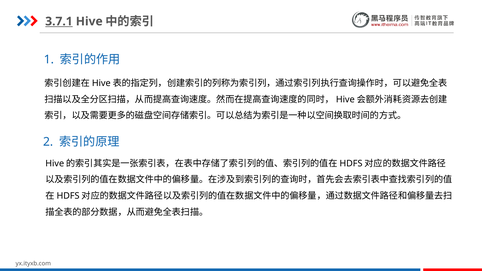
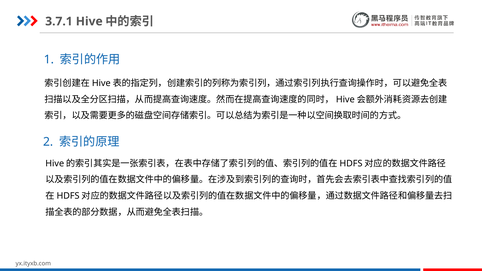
3.7.1 underline: present -> none
